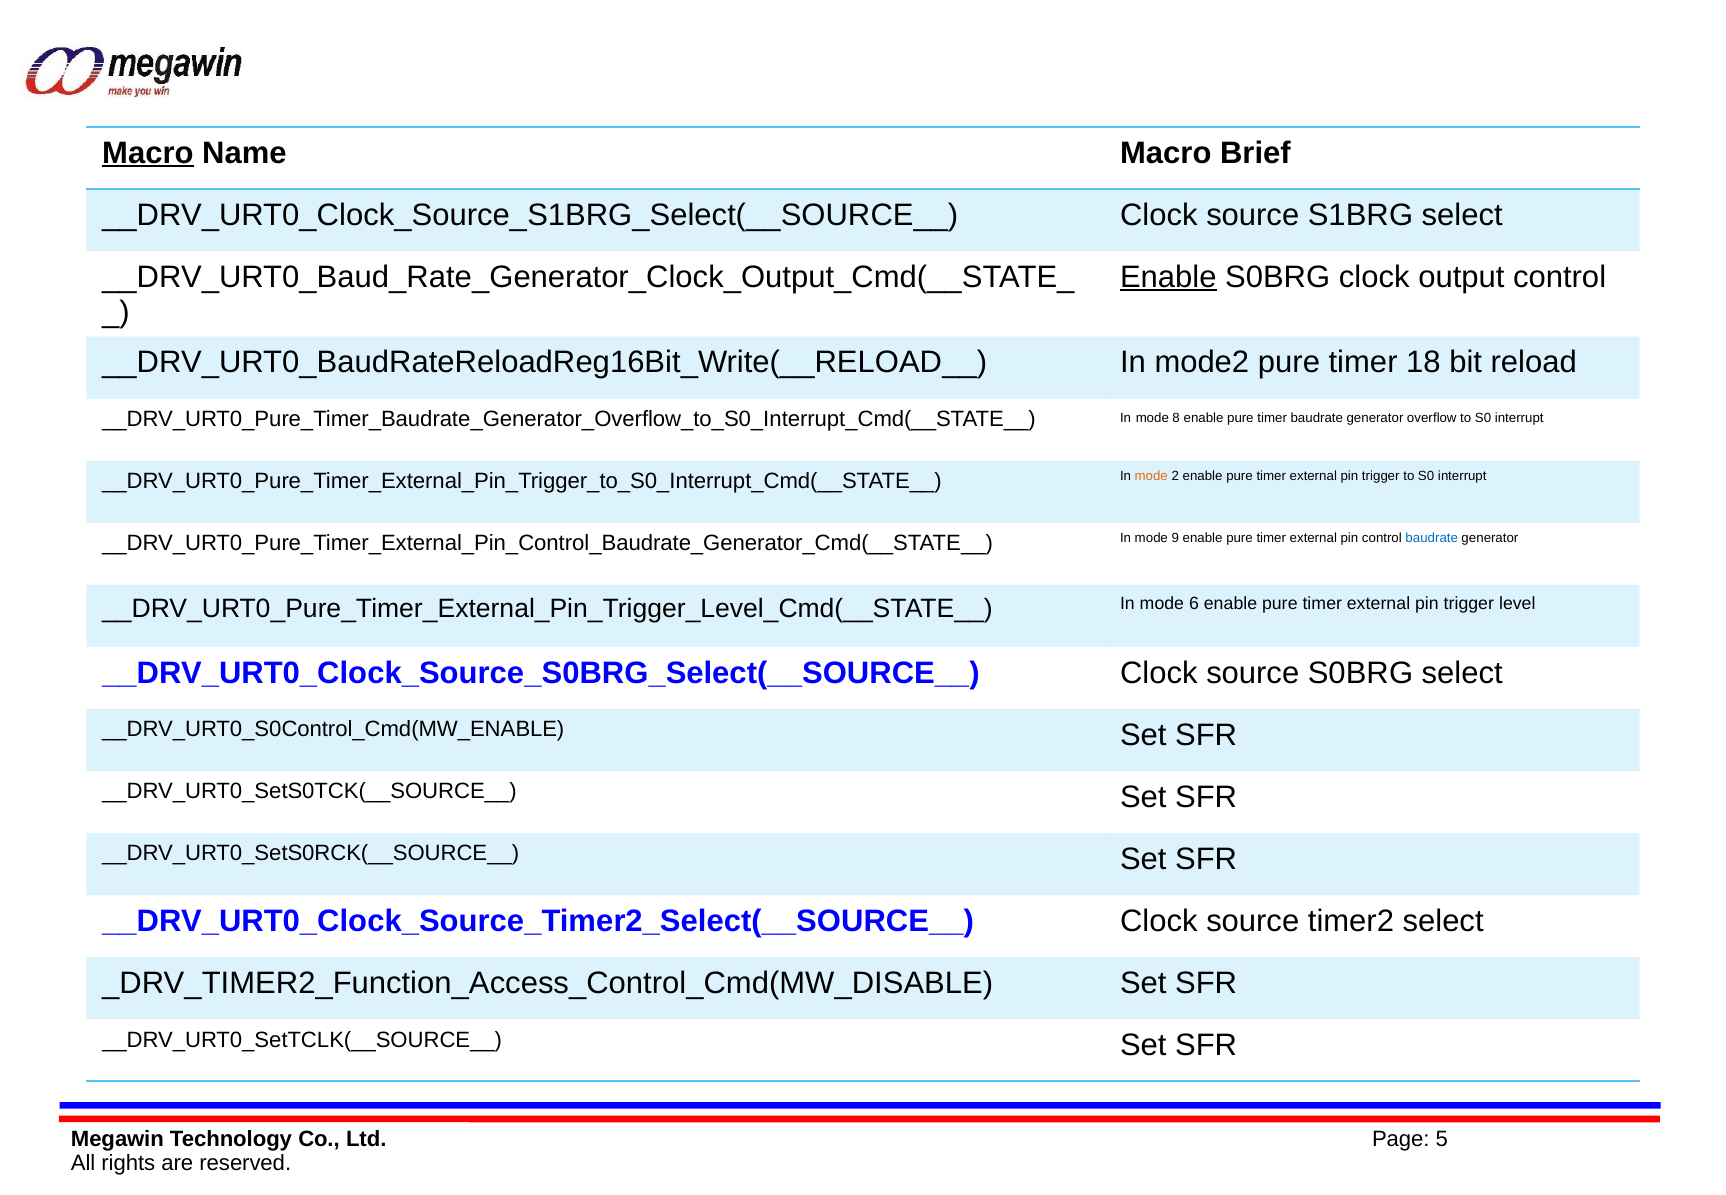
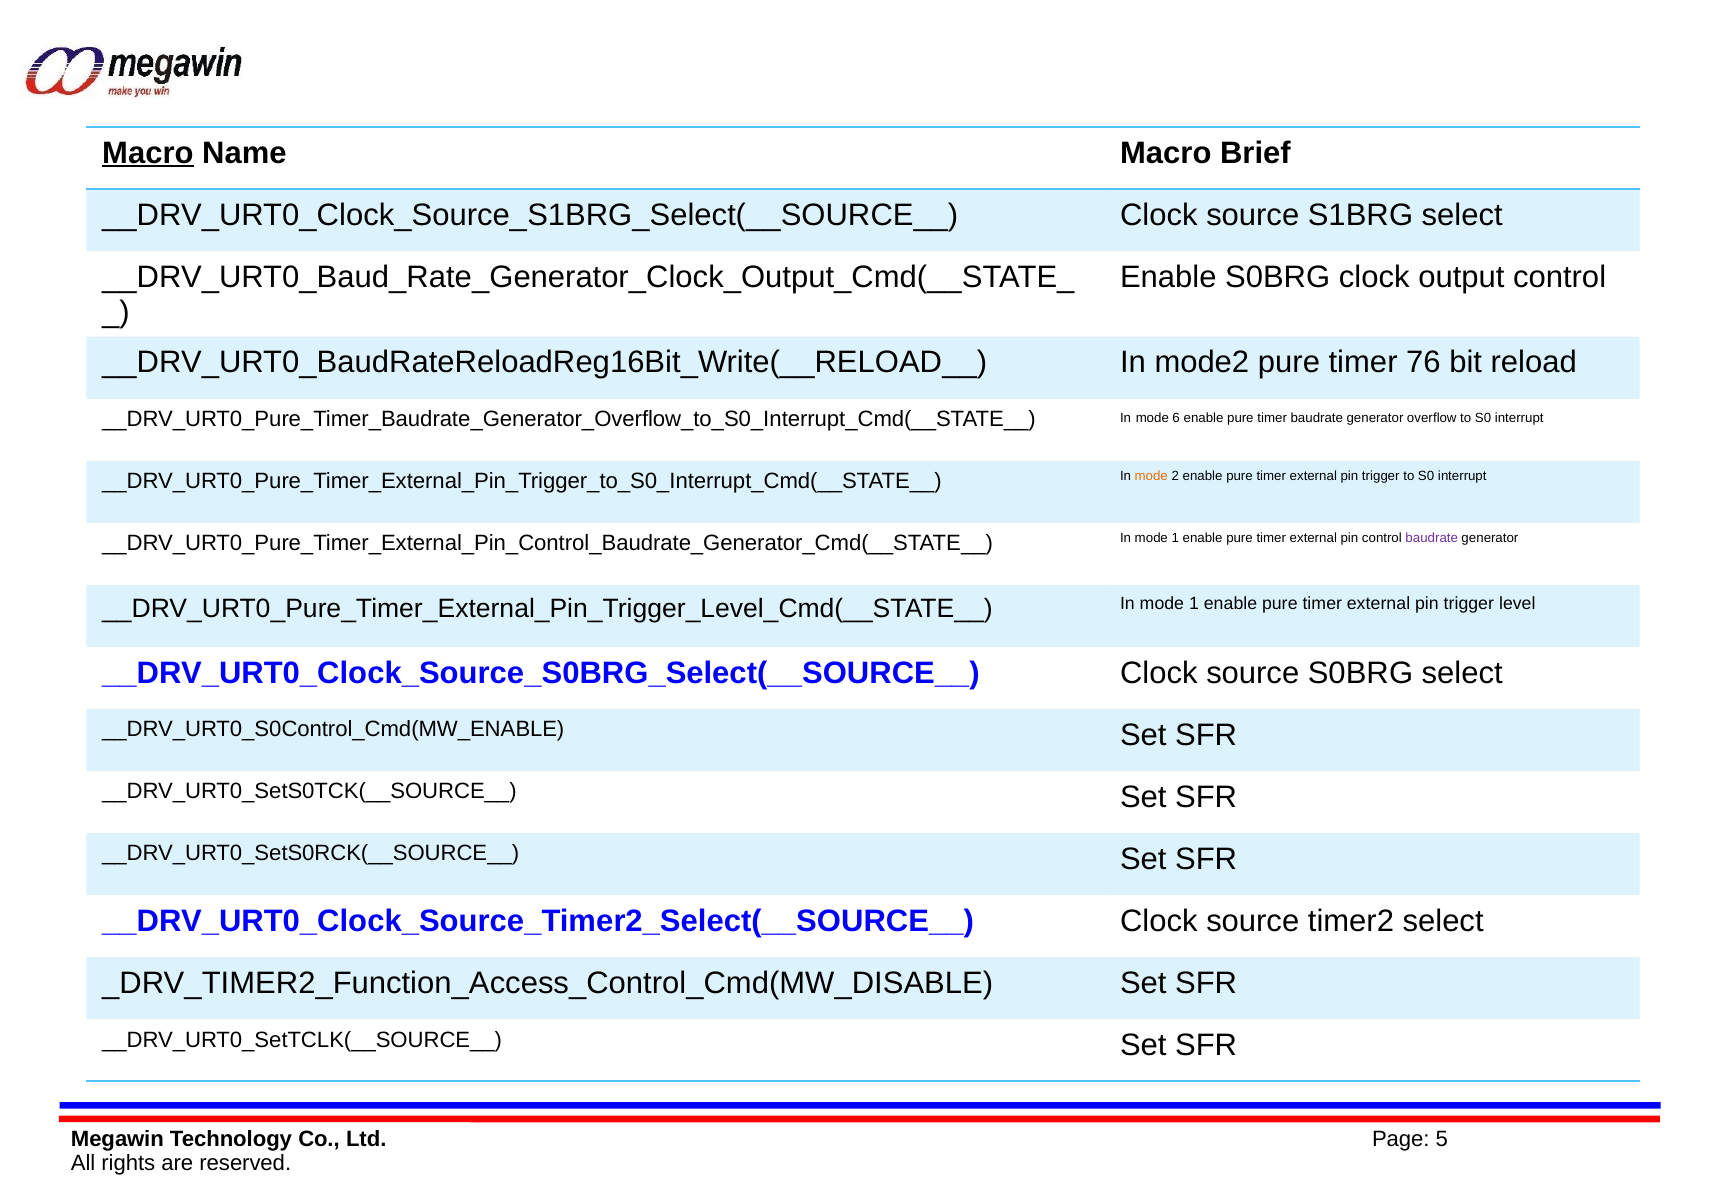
Enable at (1168, 277) underline: present -> none
18: 18 -> 76
8: 8 -> 6
9 at (1175, 538): 9 -> 1
baudrate at (1432, 538) colour: blue -> purple
6 at (1194, 603): 6 -> 1
